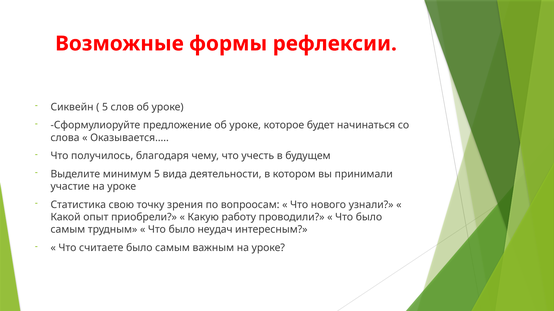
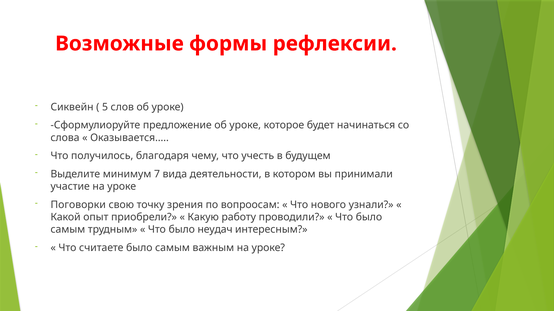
минимум 5: 5 -> 7
Статистика: Статистика -> Поговорки
